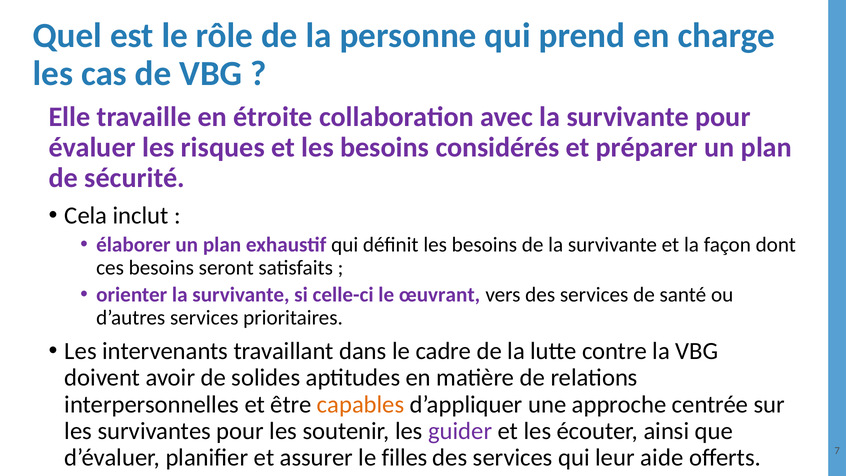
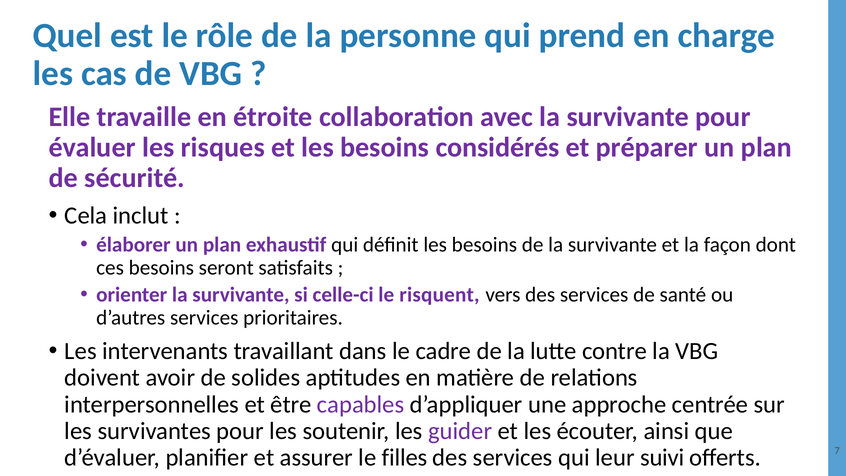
œuvrant: œuvrant -> risquent
capables colour: orange -> purple
aide: aide -> suivi
